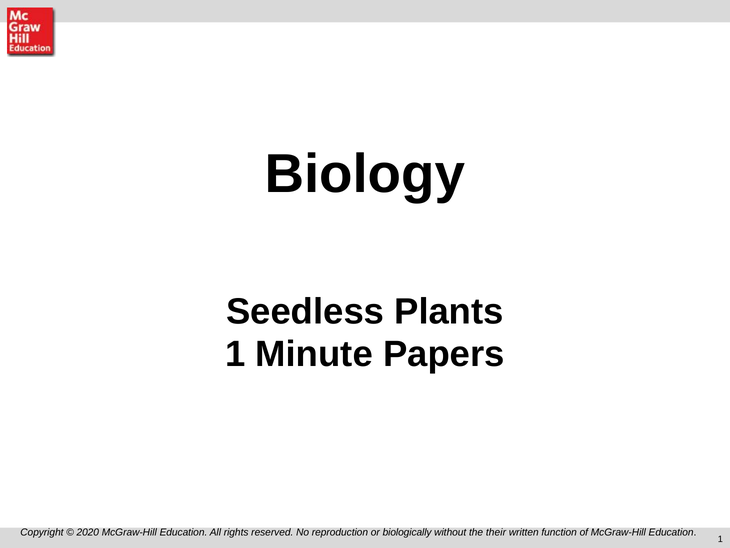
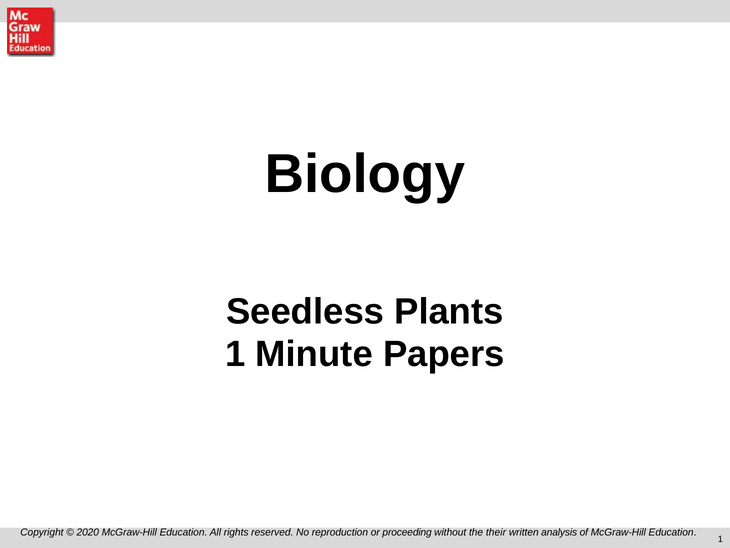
biologically: biologically -> proceeding
function: function -> analysis
